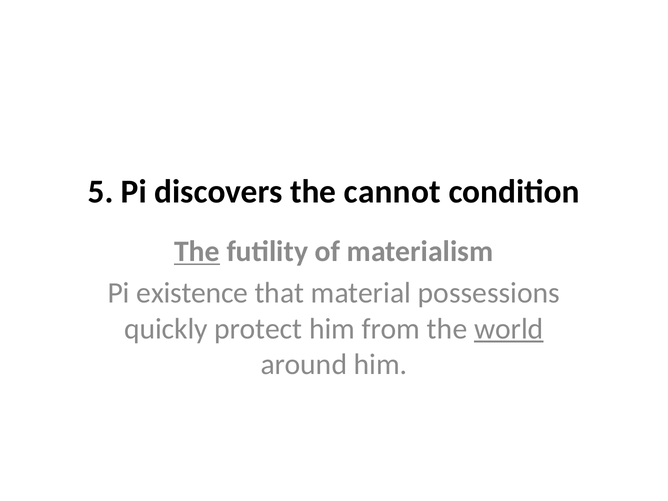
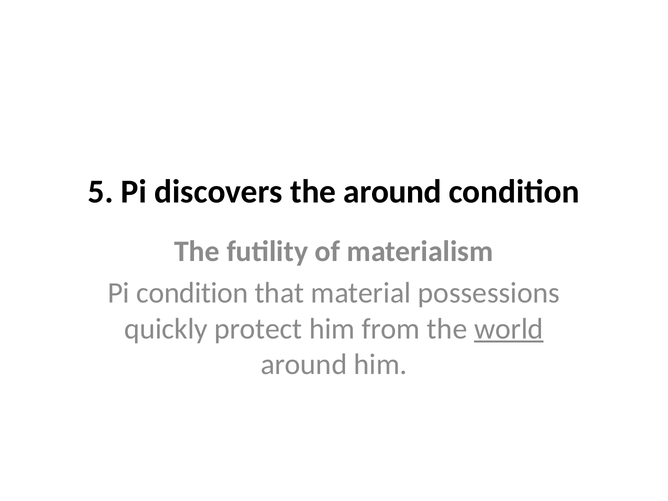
the cannot: cannot -> around
The at (197, 251) underline: present -> none
Pi existence: existence -> condition
